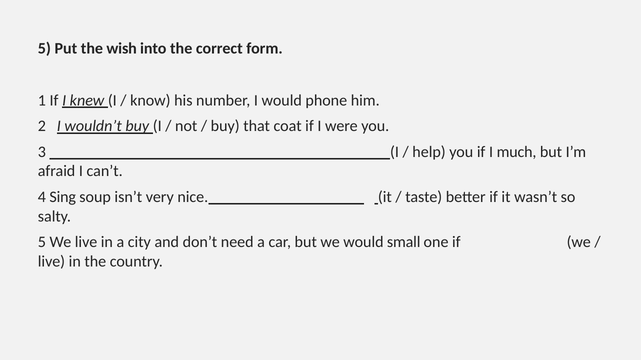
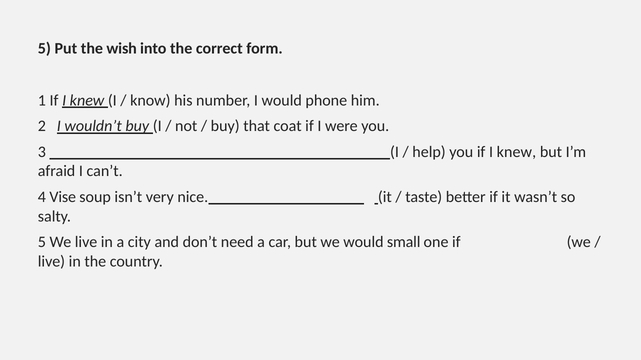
you if I much: much -> knew
Sing: Sing -> Vise
